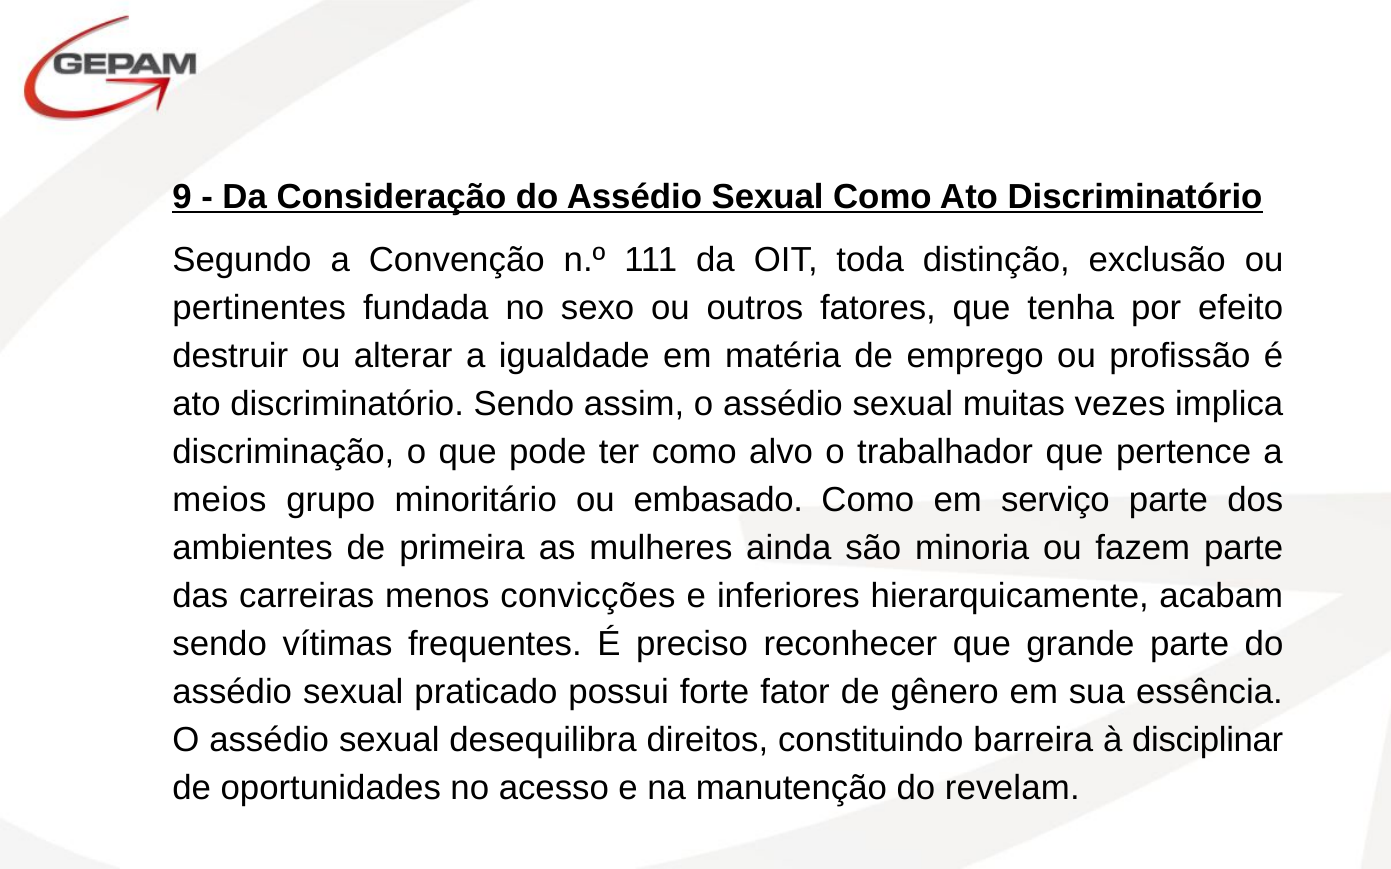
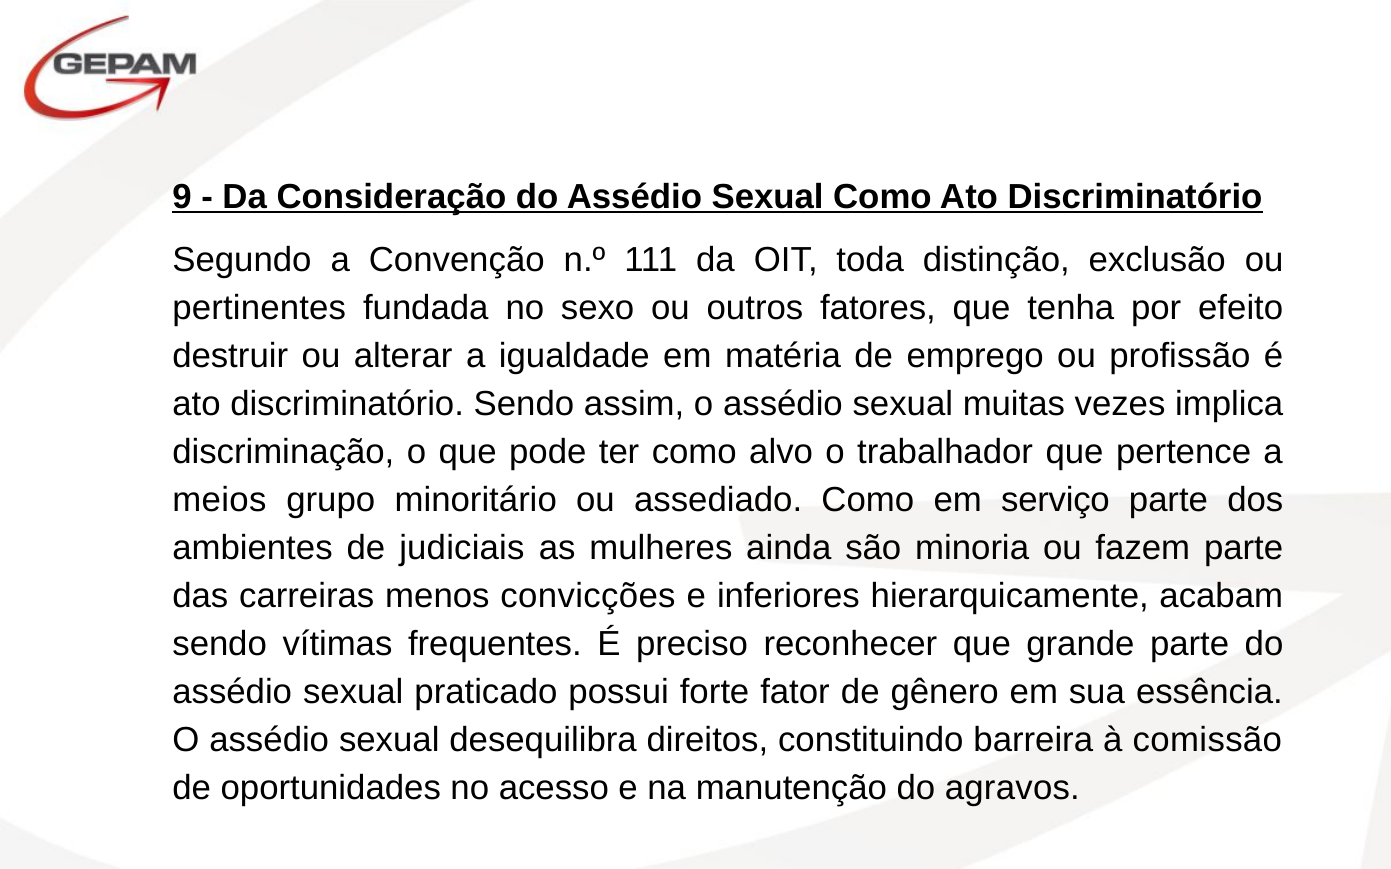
embasado: embasado -> assediado
primeira: primeira -> judiciais
disciplinar: disciplinar -> comissão
revelam: revelam -> agravos
